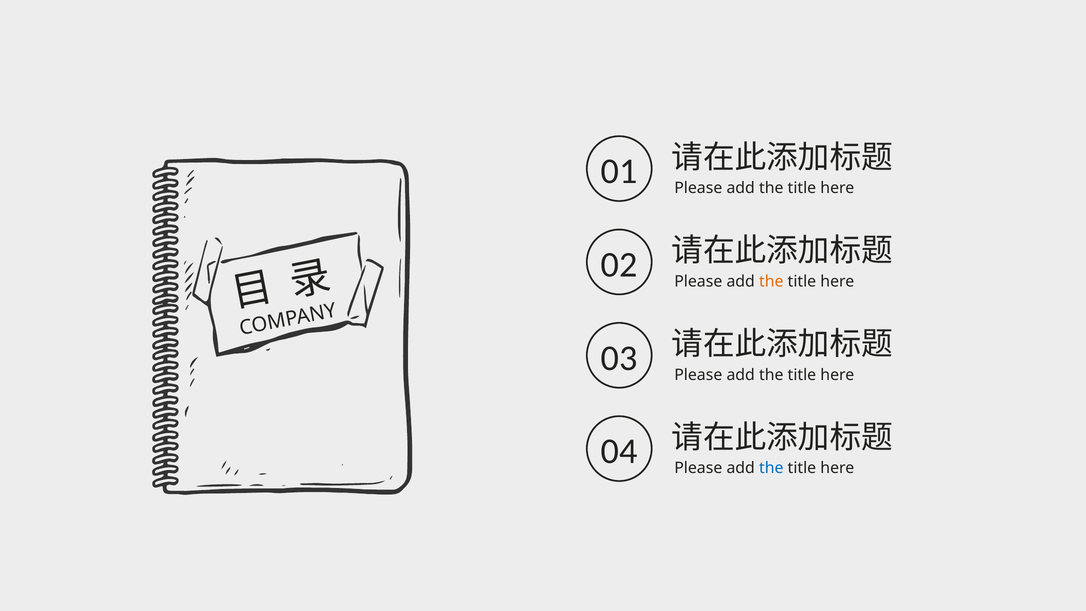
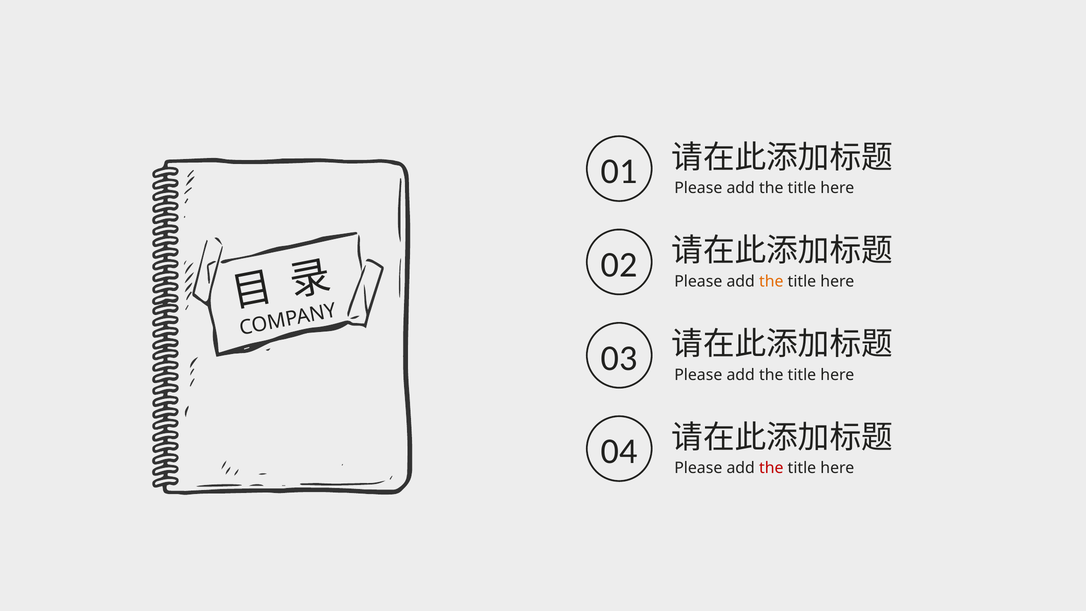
the at (771, 468) colour: blue -> red
